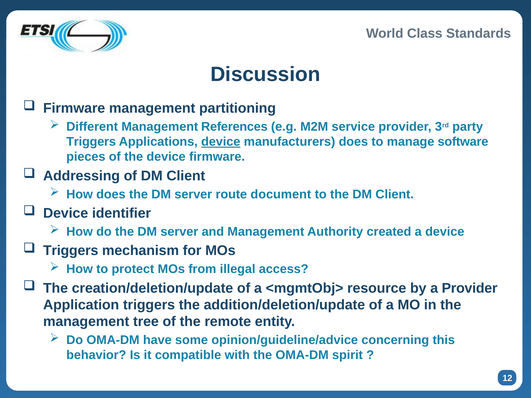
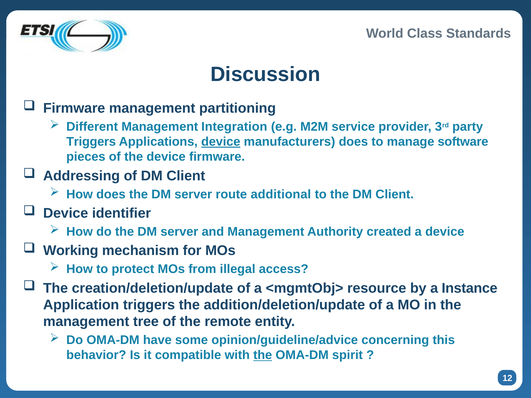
References: References -> Integration
document: document -> additional
Triggers at (71, 251): Triggers -> Working
a Provider: Provider -> Instance
the at (263, 355) underline: none -> present
